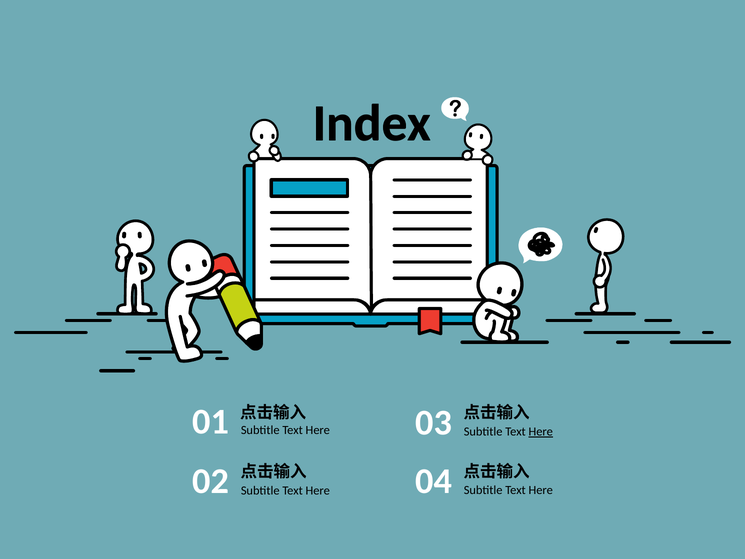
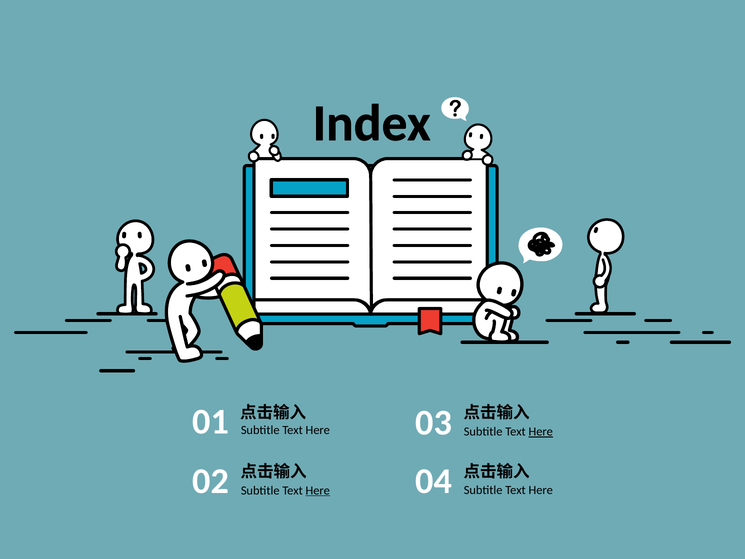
Here at (318, 490) underline: none -> present
